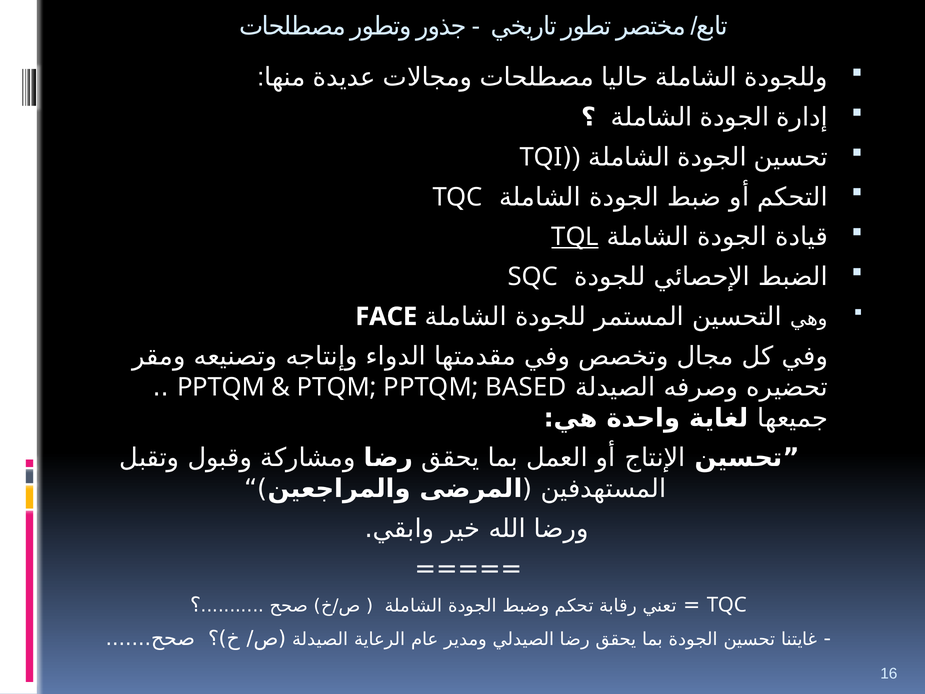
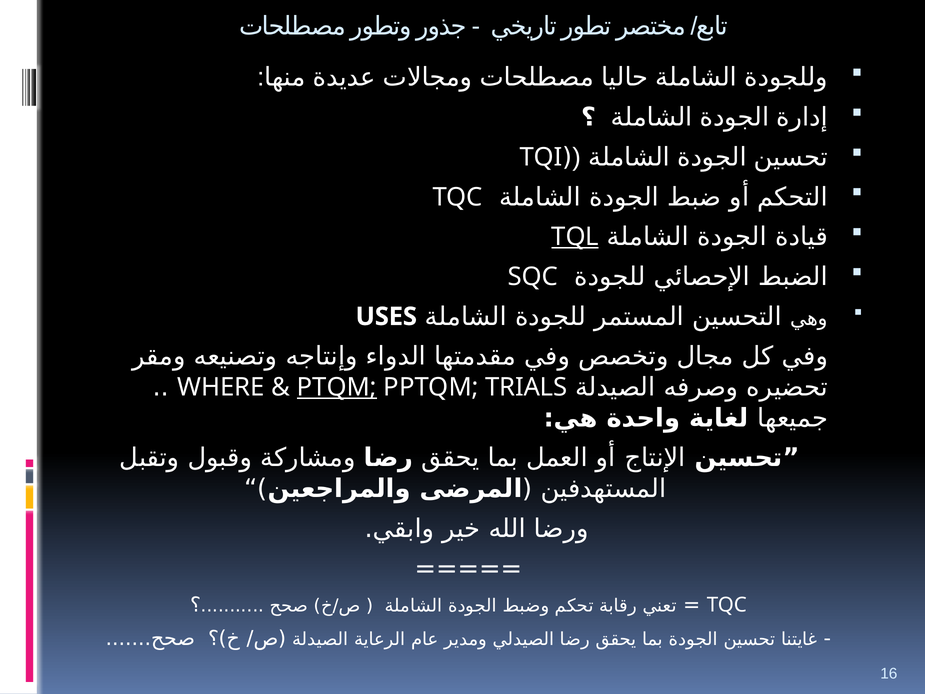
FACE: FACE -> USES
PPTQM at (221, 387): PPTQM -> WHERE
PTQM underline: none -> present
BASED: BASED -> TRIALS
